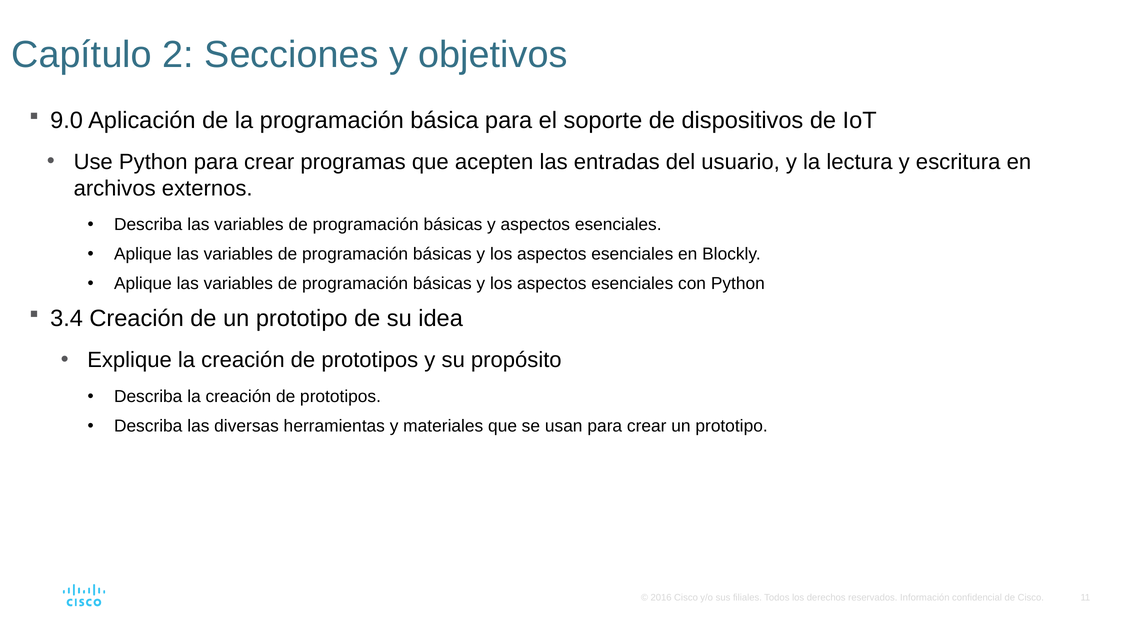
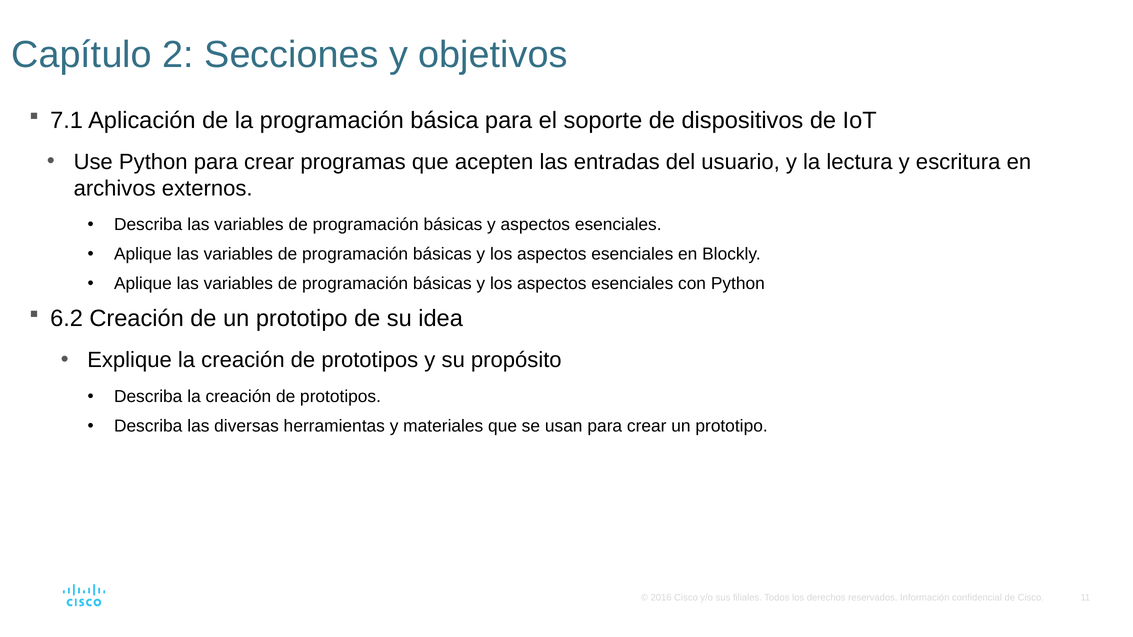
9.0: 9.0 -> 7.1
3.4: 3.4 -> 6.2
